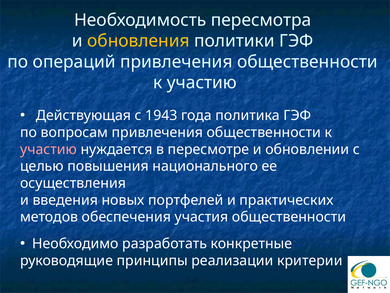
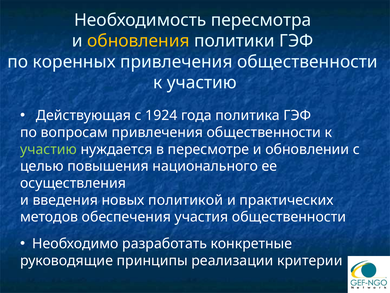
операций: операций -> коренных
1943: 1943 -> 1924
участию at (49, 149) colour: pink -> light green
портфелей: портфелей -> политикой
